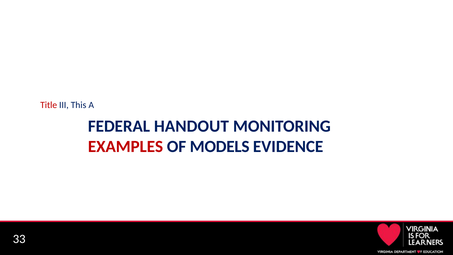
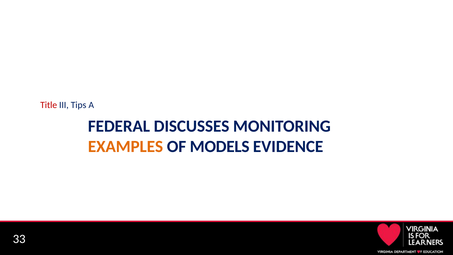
This: This -> Tips
HANDOUT: HANDOUT -> DISCUSSES
EXAMPLES colour: red -> orange
